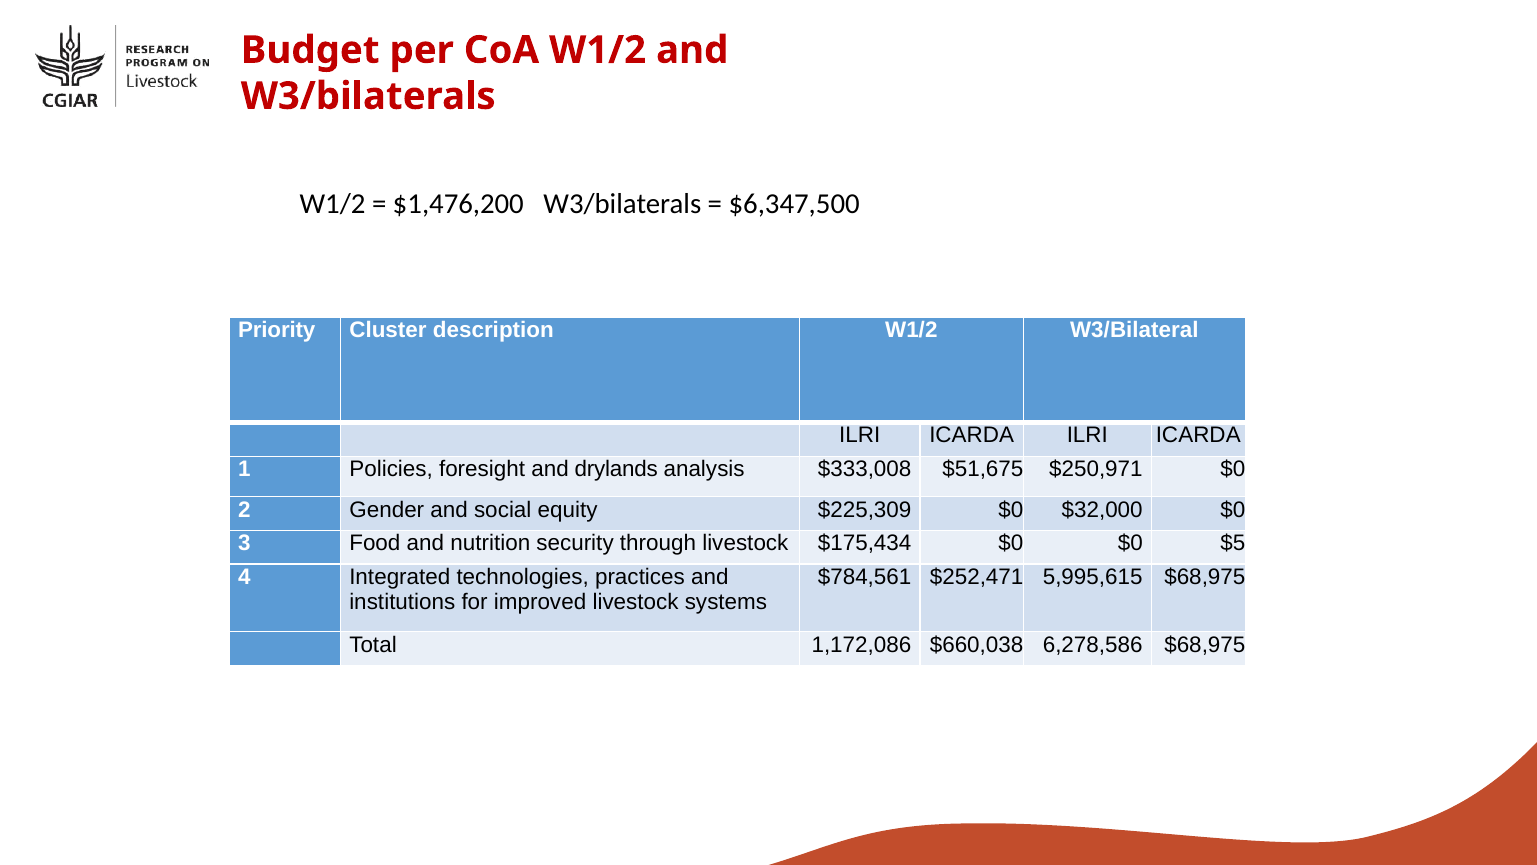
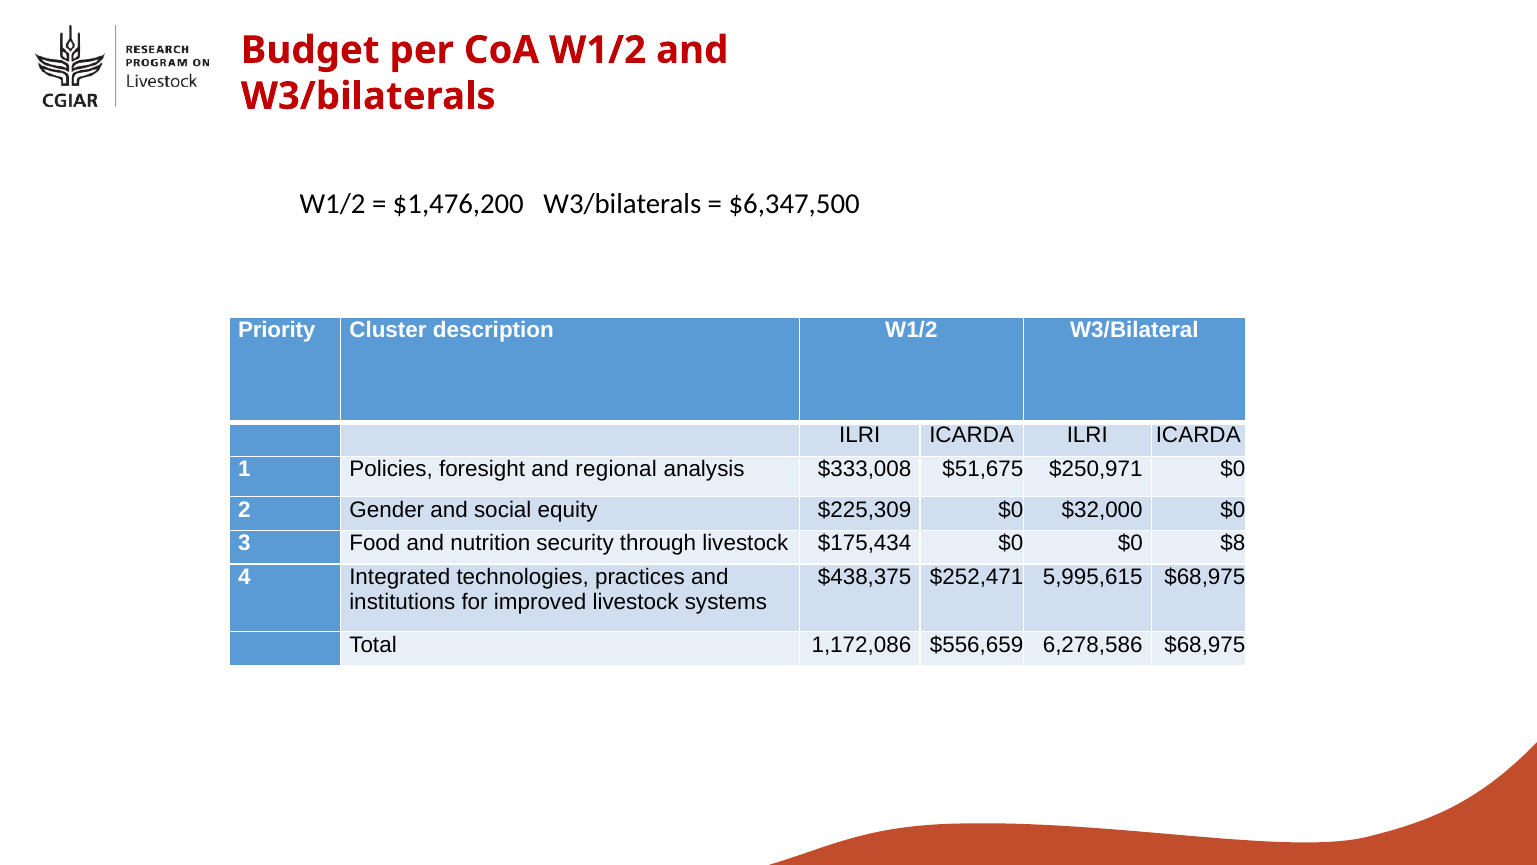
drylands: drylands -> regional
$5: $5 -> $8
$784,561: $784,561 -> $438,375
$660,038: $660,038 -> $556,659
